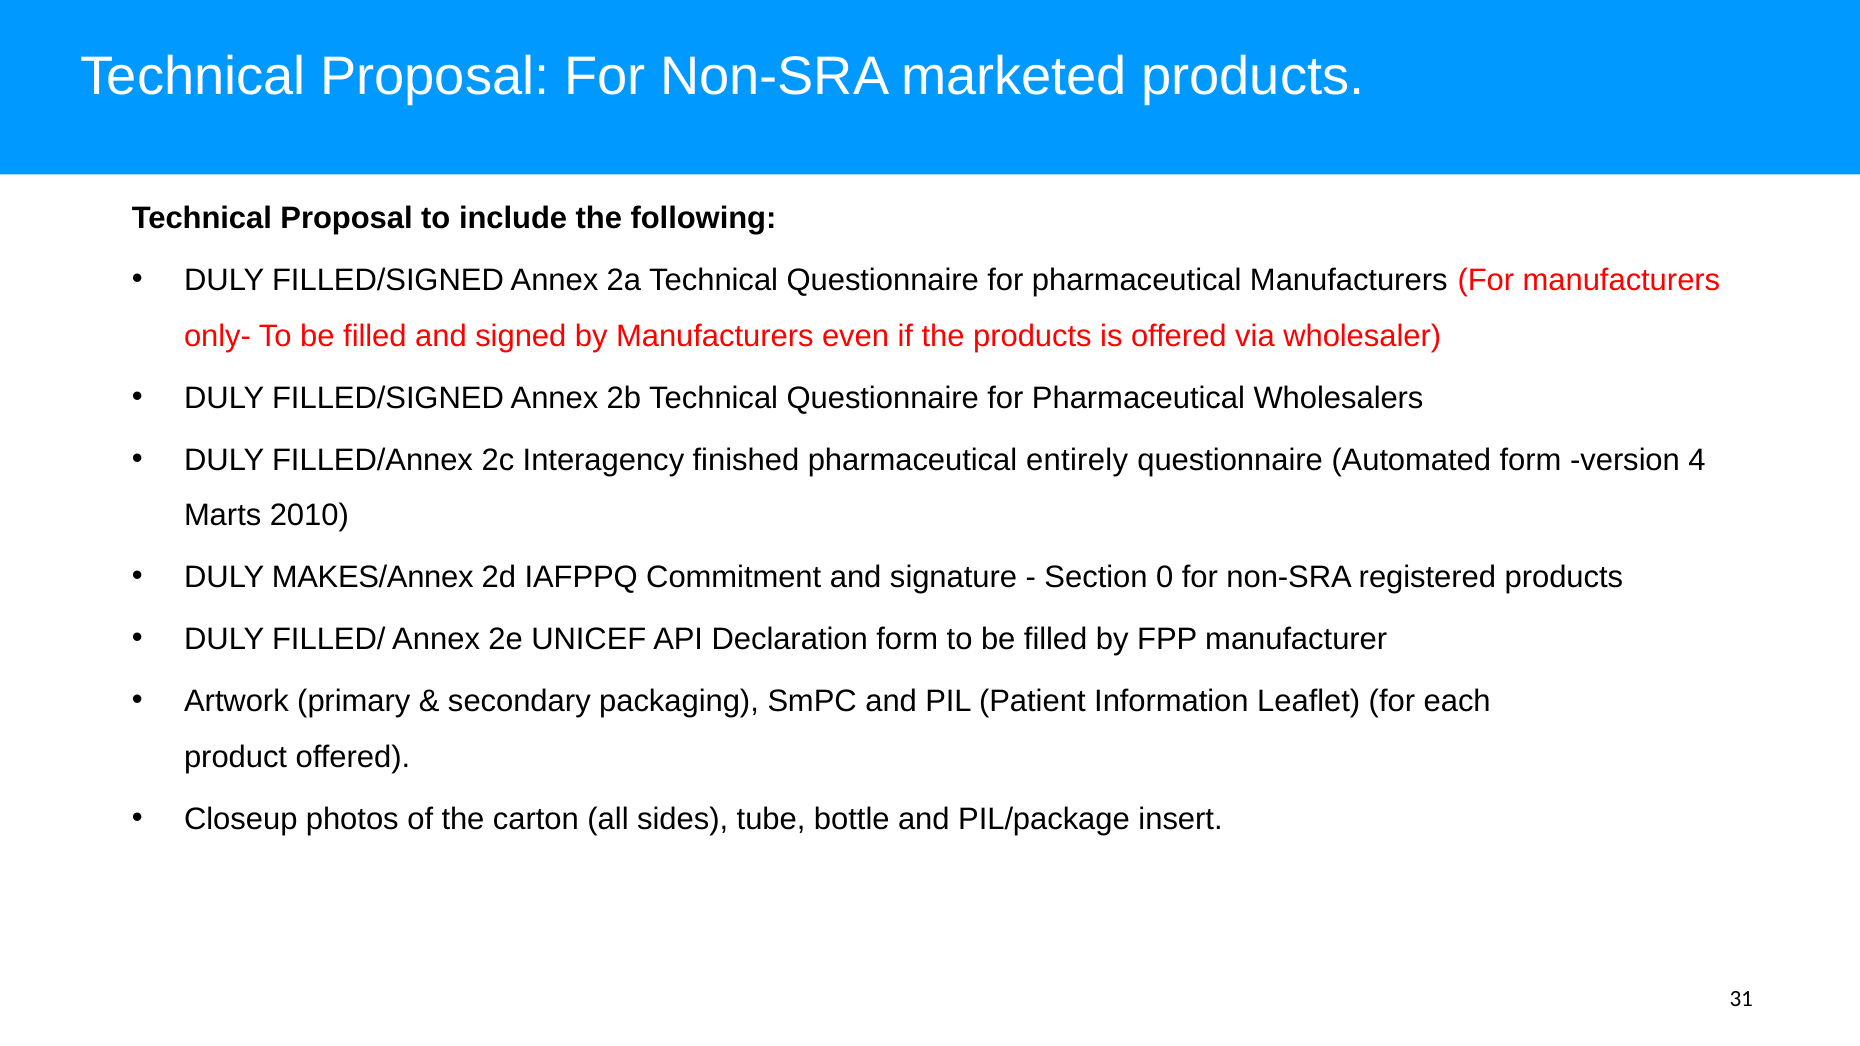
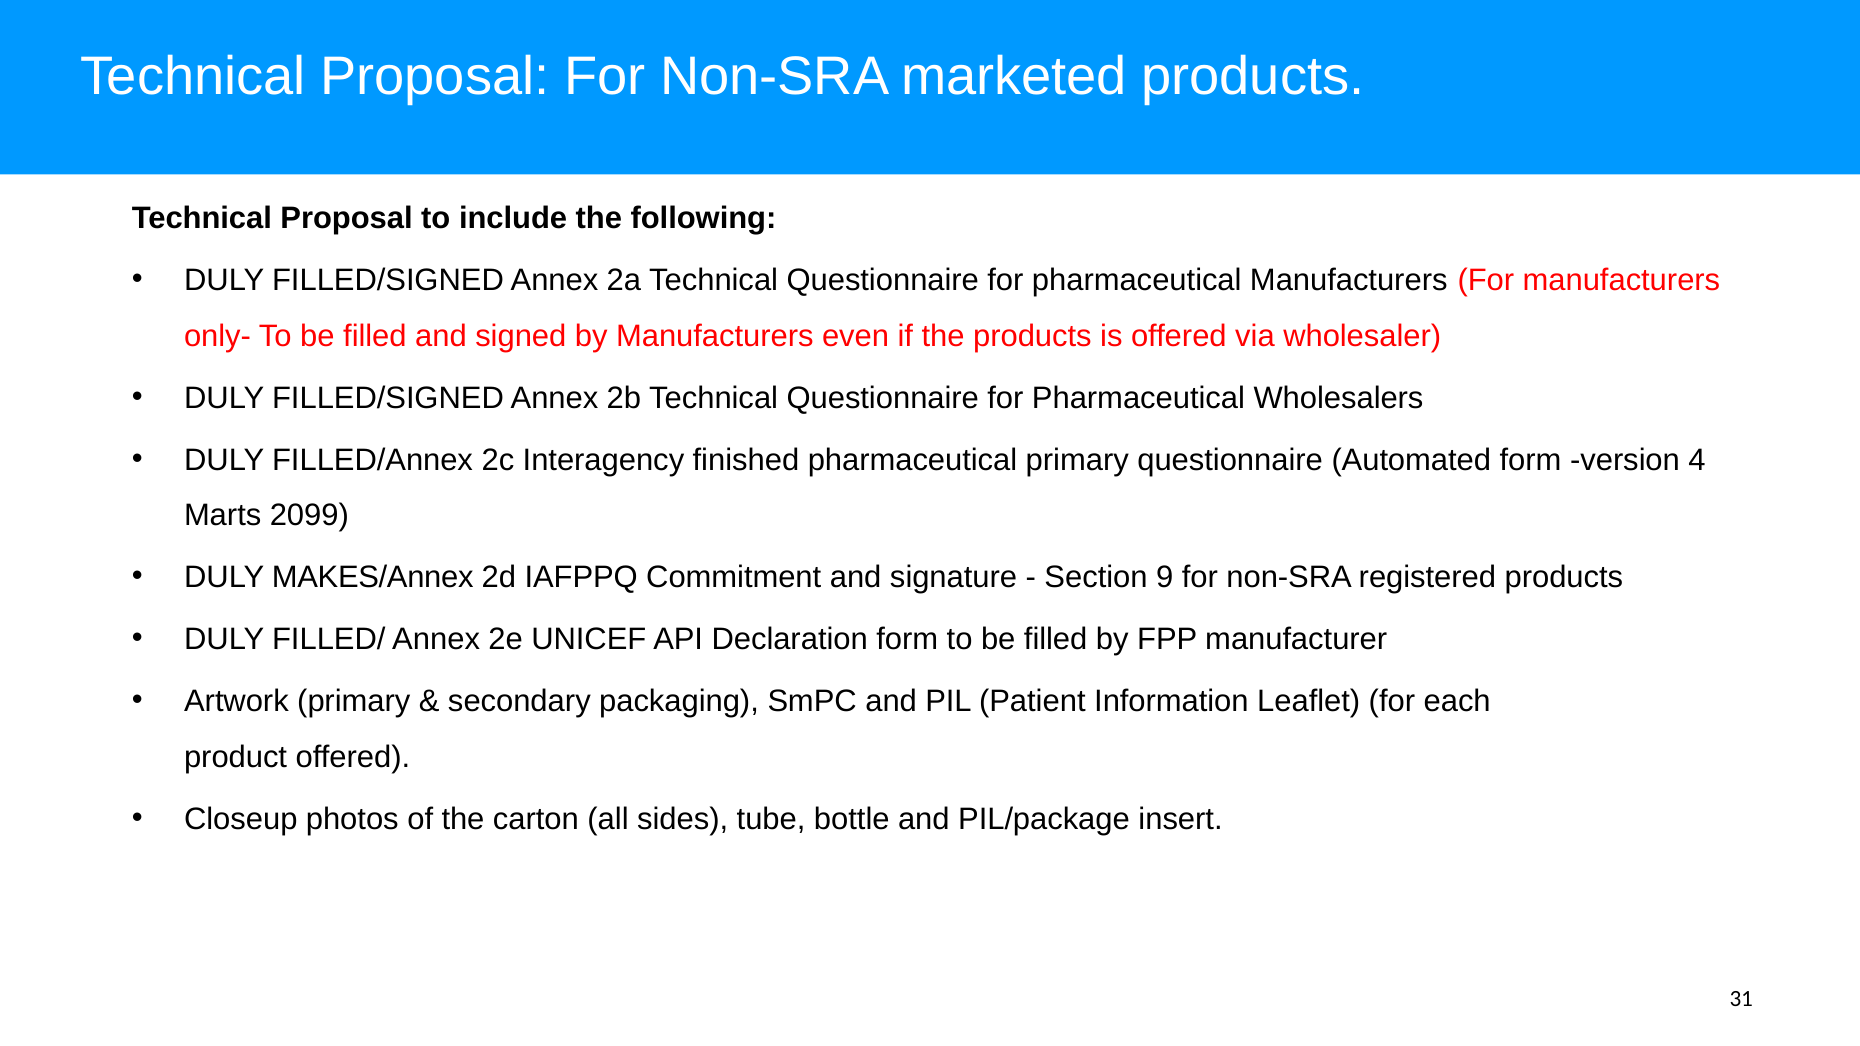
pharmaceutical entirely: entirely -> primary
2010: 2010 -> 2099
0: 0 -> 9
